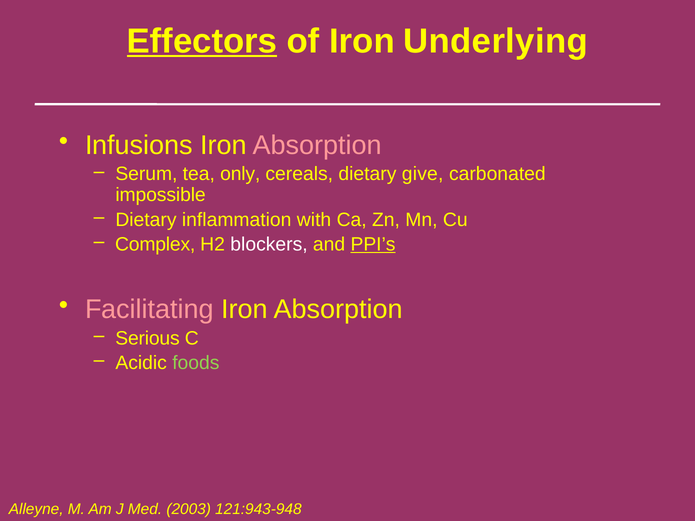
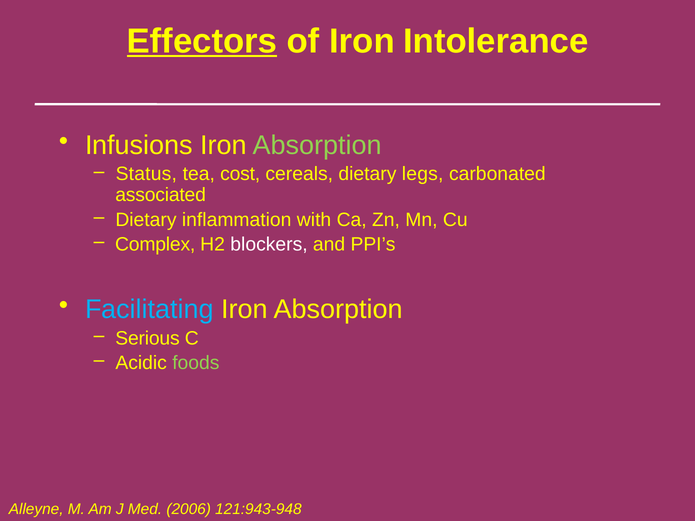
Underlying: Underlying -> Intolerance
Absorption at (317, 145) colour: pink -> light green
Serum: Serum -> Status
only: only -> cost
give: give -> legs
impossible: impossible -> associated
PPI’s underline: present -> none
Facilitating colour: pink -> light blue
2003: 2003 -> 2006
